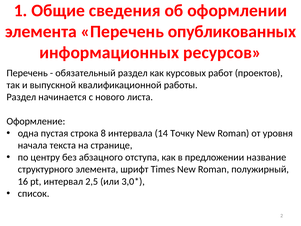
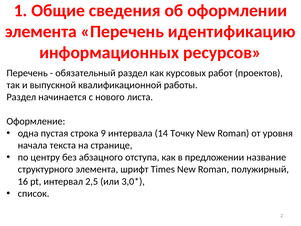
опубликованных: опубликованных -> идентификацию
8: 8 -> 9
